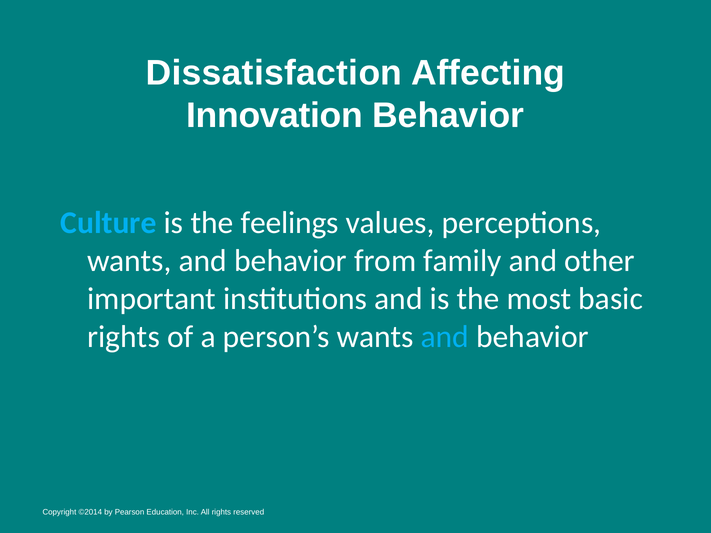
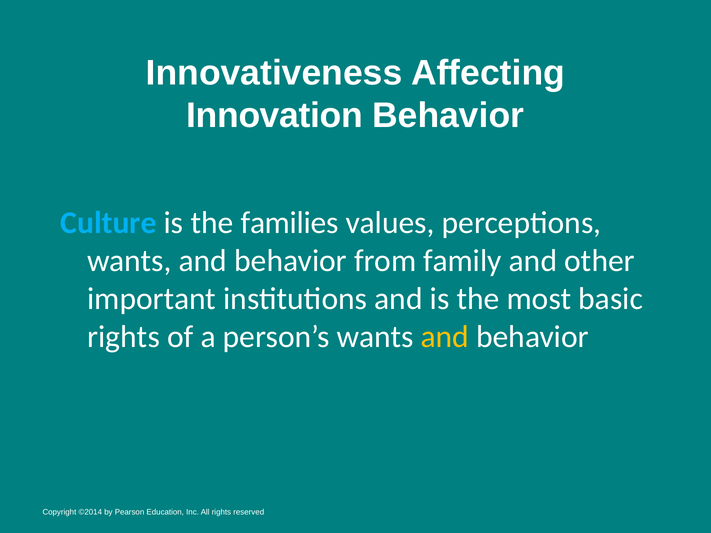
Dissatisfaction: Dissatisfaction -> Innovativeness
feelings: feelings -> families
and at (445, 337) colour: light blue -> yellow
